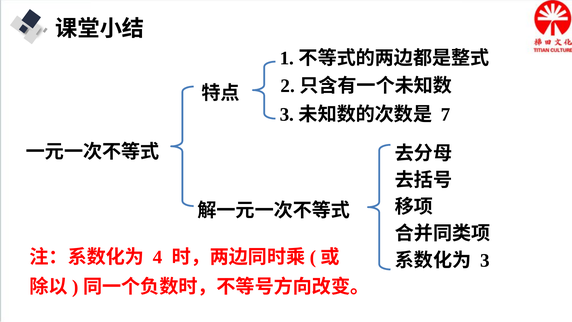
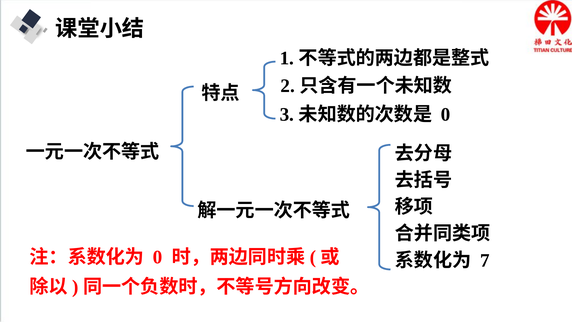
7 at (446, 114): 7 -> 0
4 at (158, 257): 4 -> 0
3: 3 -> 7
